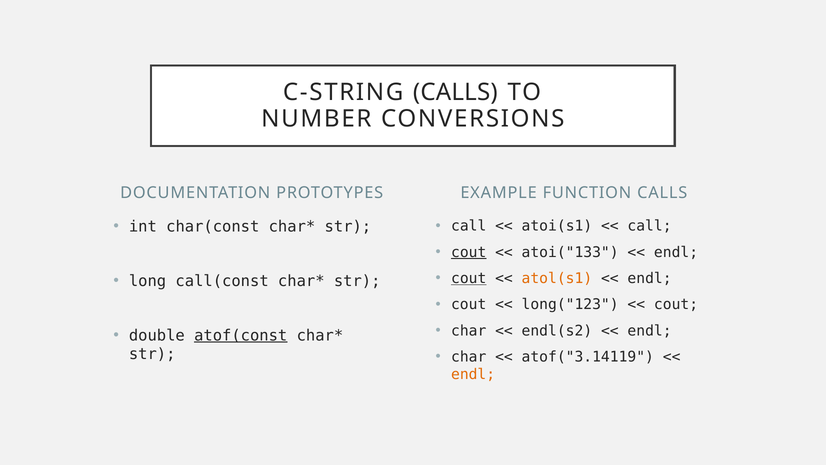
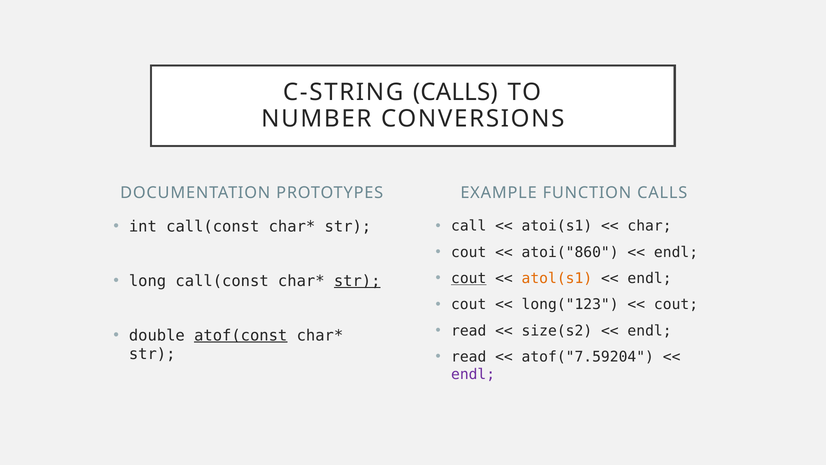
int char(const: char(const -> call(const
call at (650, 226): call -> char
cout at (469, 252) underline: present -> none
atoi("133: atoi("133 -> atoi("860
str at (357, 281) underline: none -> present
char at (469, 331): char -> read
endl(s2: endl(s2 -> size(s2
char at (469, 357): char -> read
atof("3.14119: atof("3.14119 -> atof("7.59204
endl at (473, 374) colour: orange -> purple
